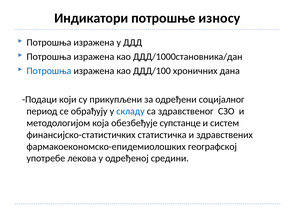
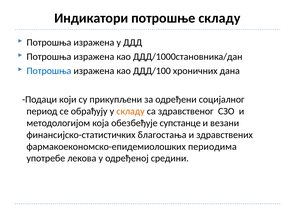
потрошње износу: износу -> складу
складу at (131, 111) colour: blue -> orange
систем: систем -> везани
статистичка: статистичка -> благостања
географској: географској -> периодима
